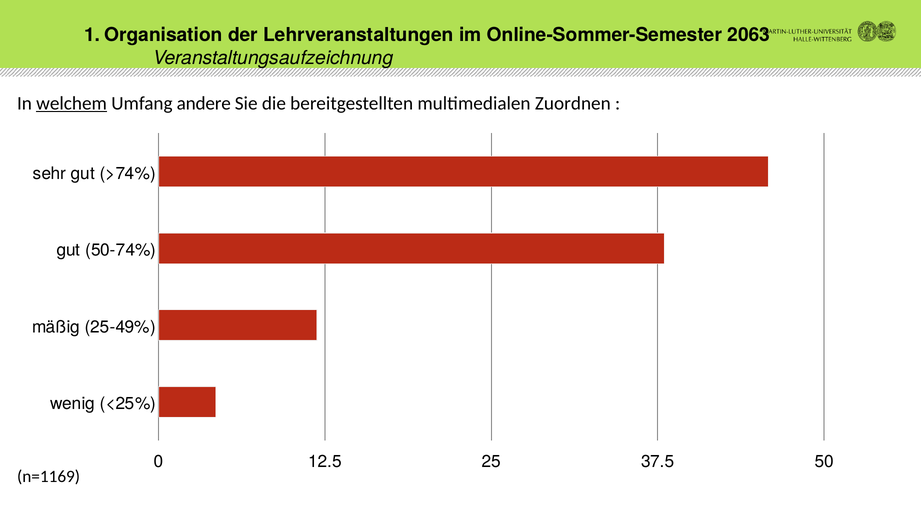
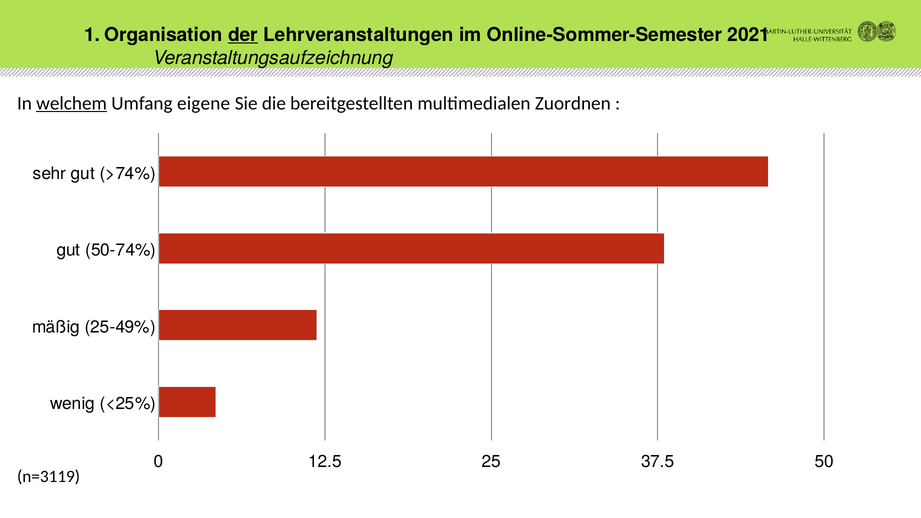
der underline: none -> present
2063: 2063 -> 2021
andere: andere -> eigene
n=1169: n=1169 -> n=3119
